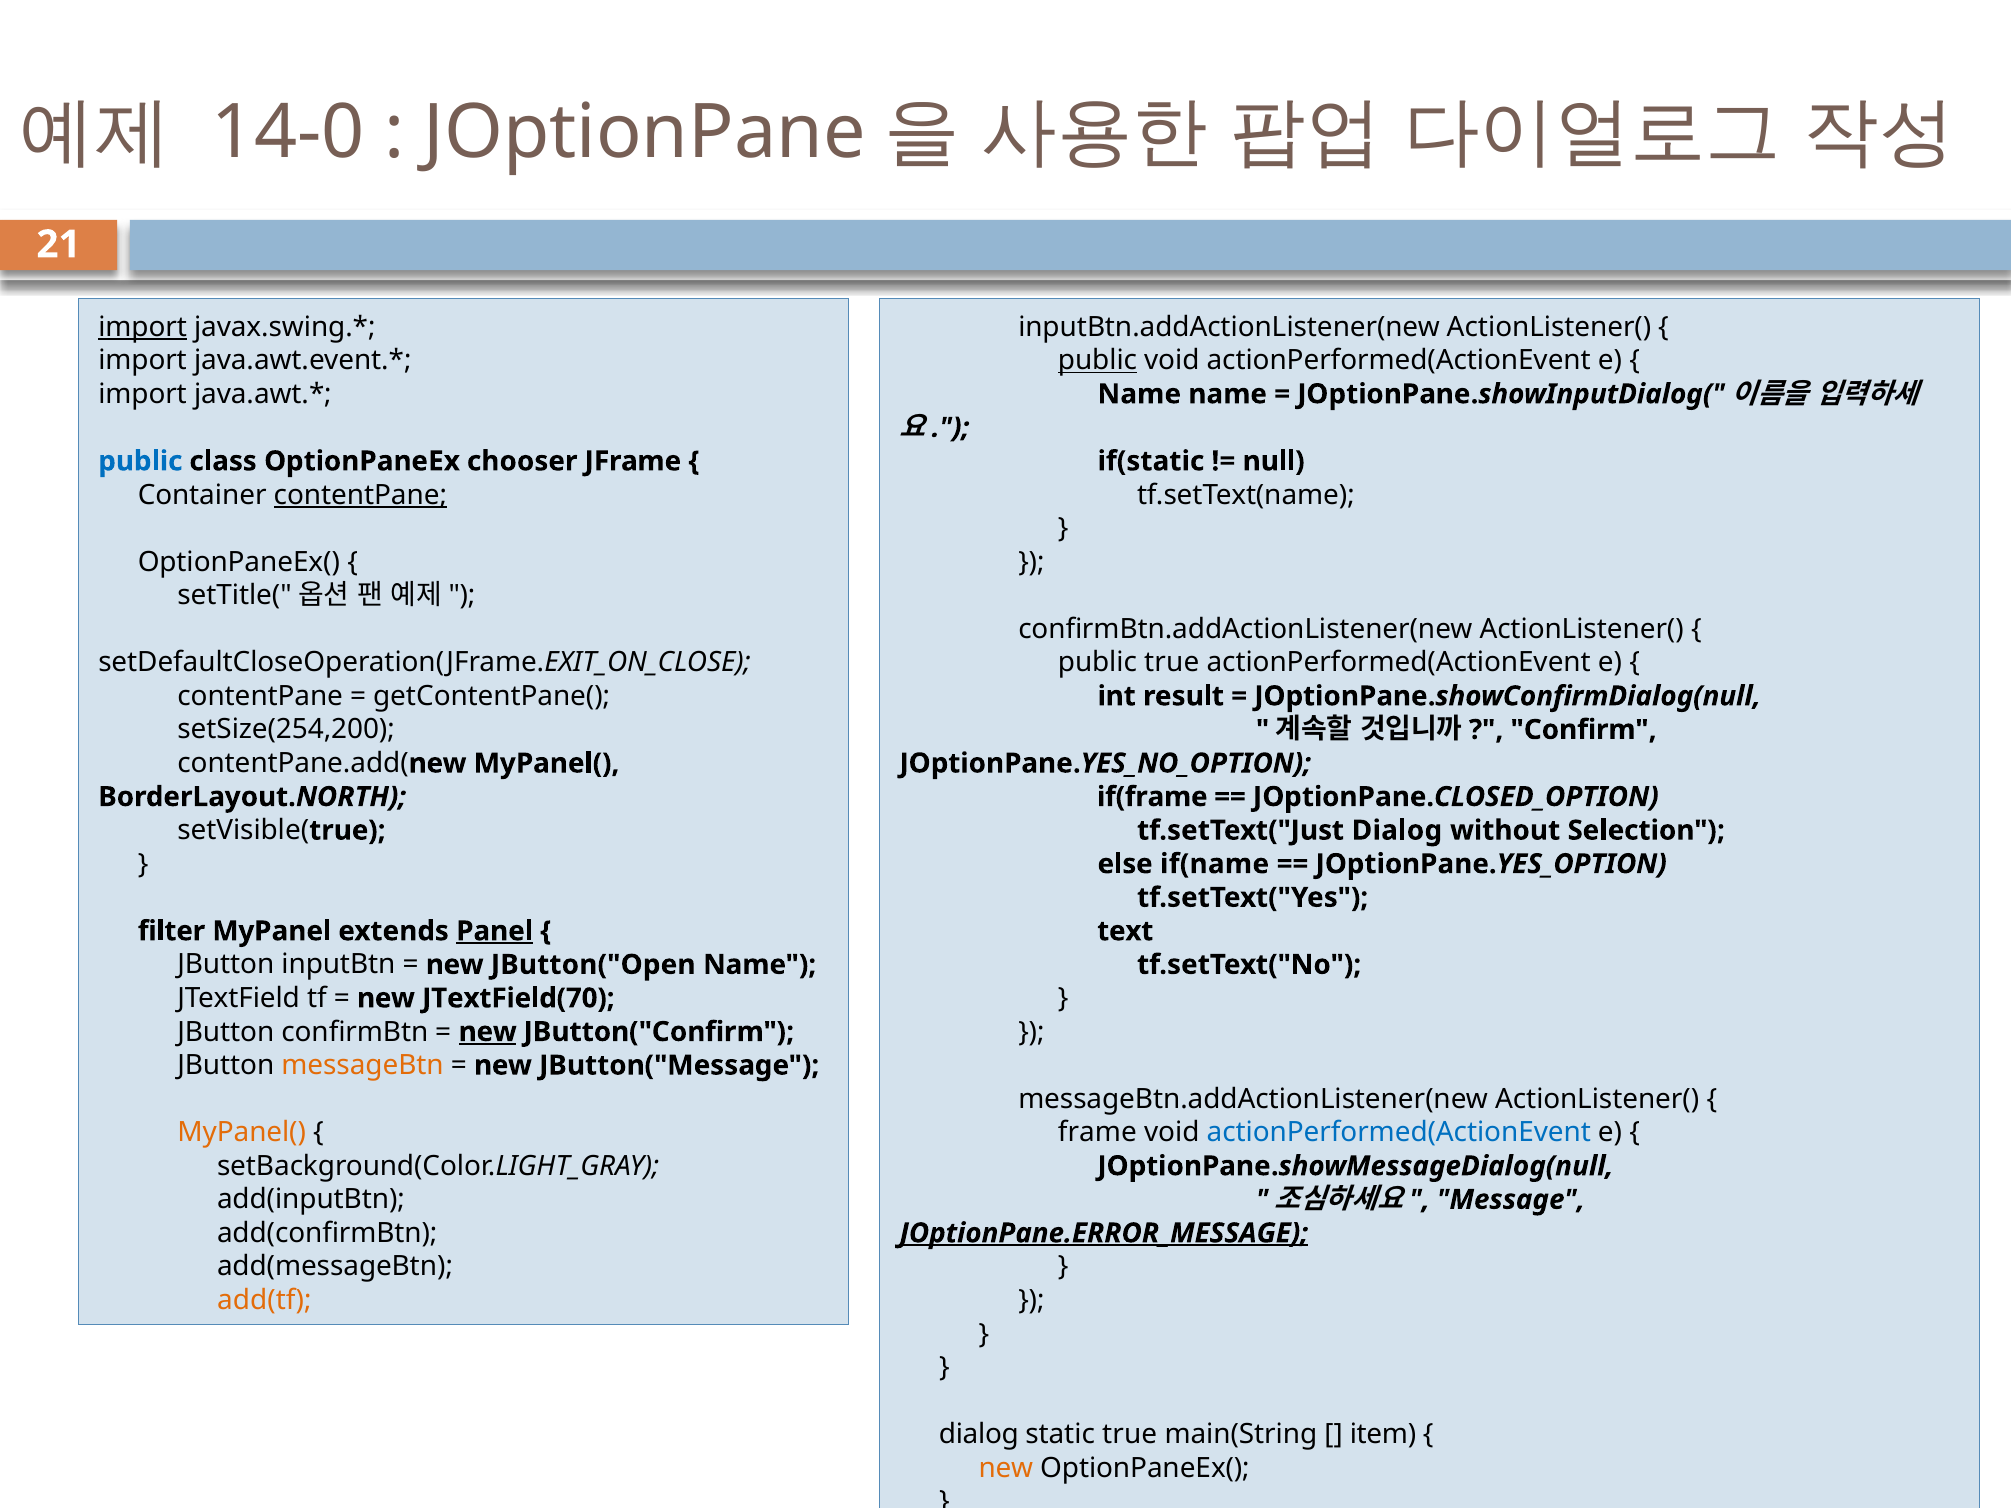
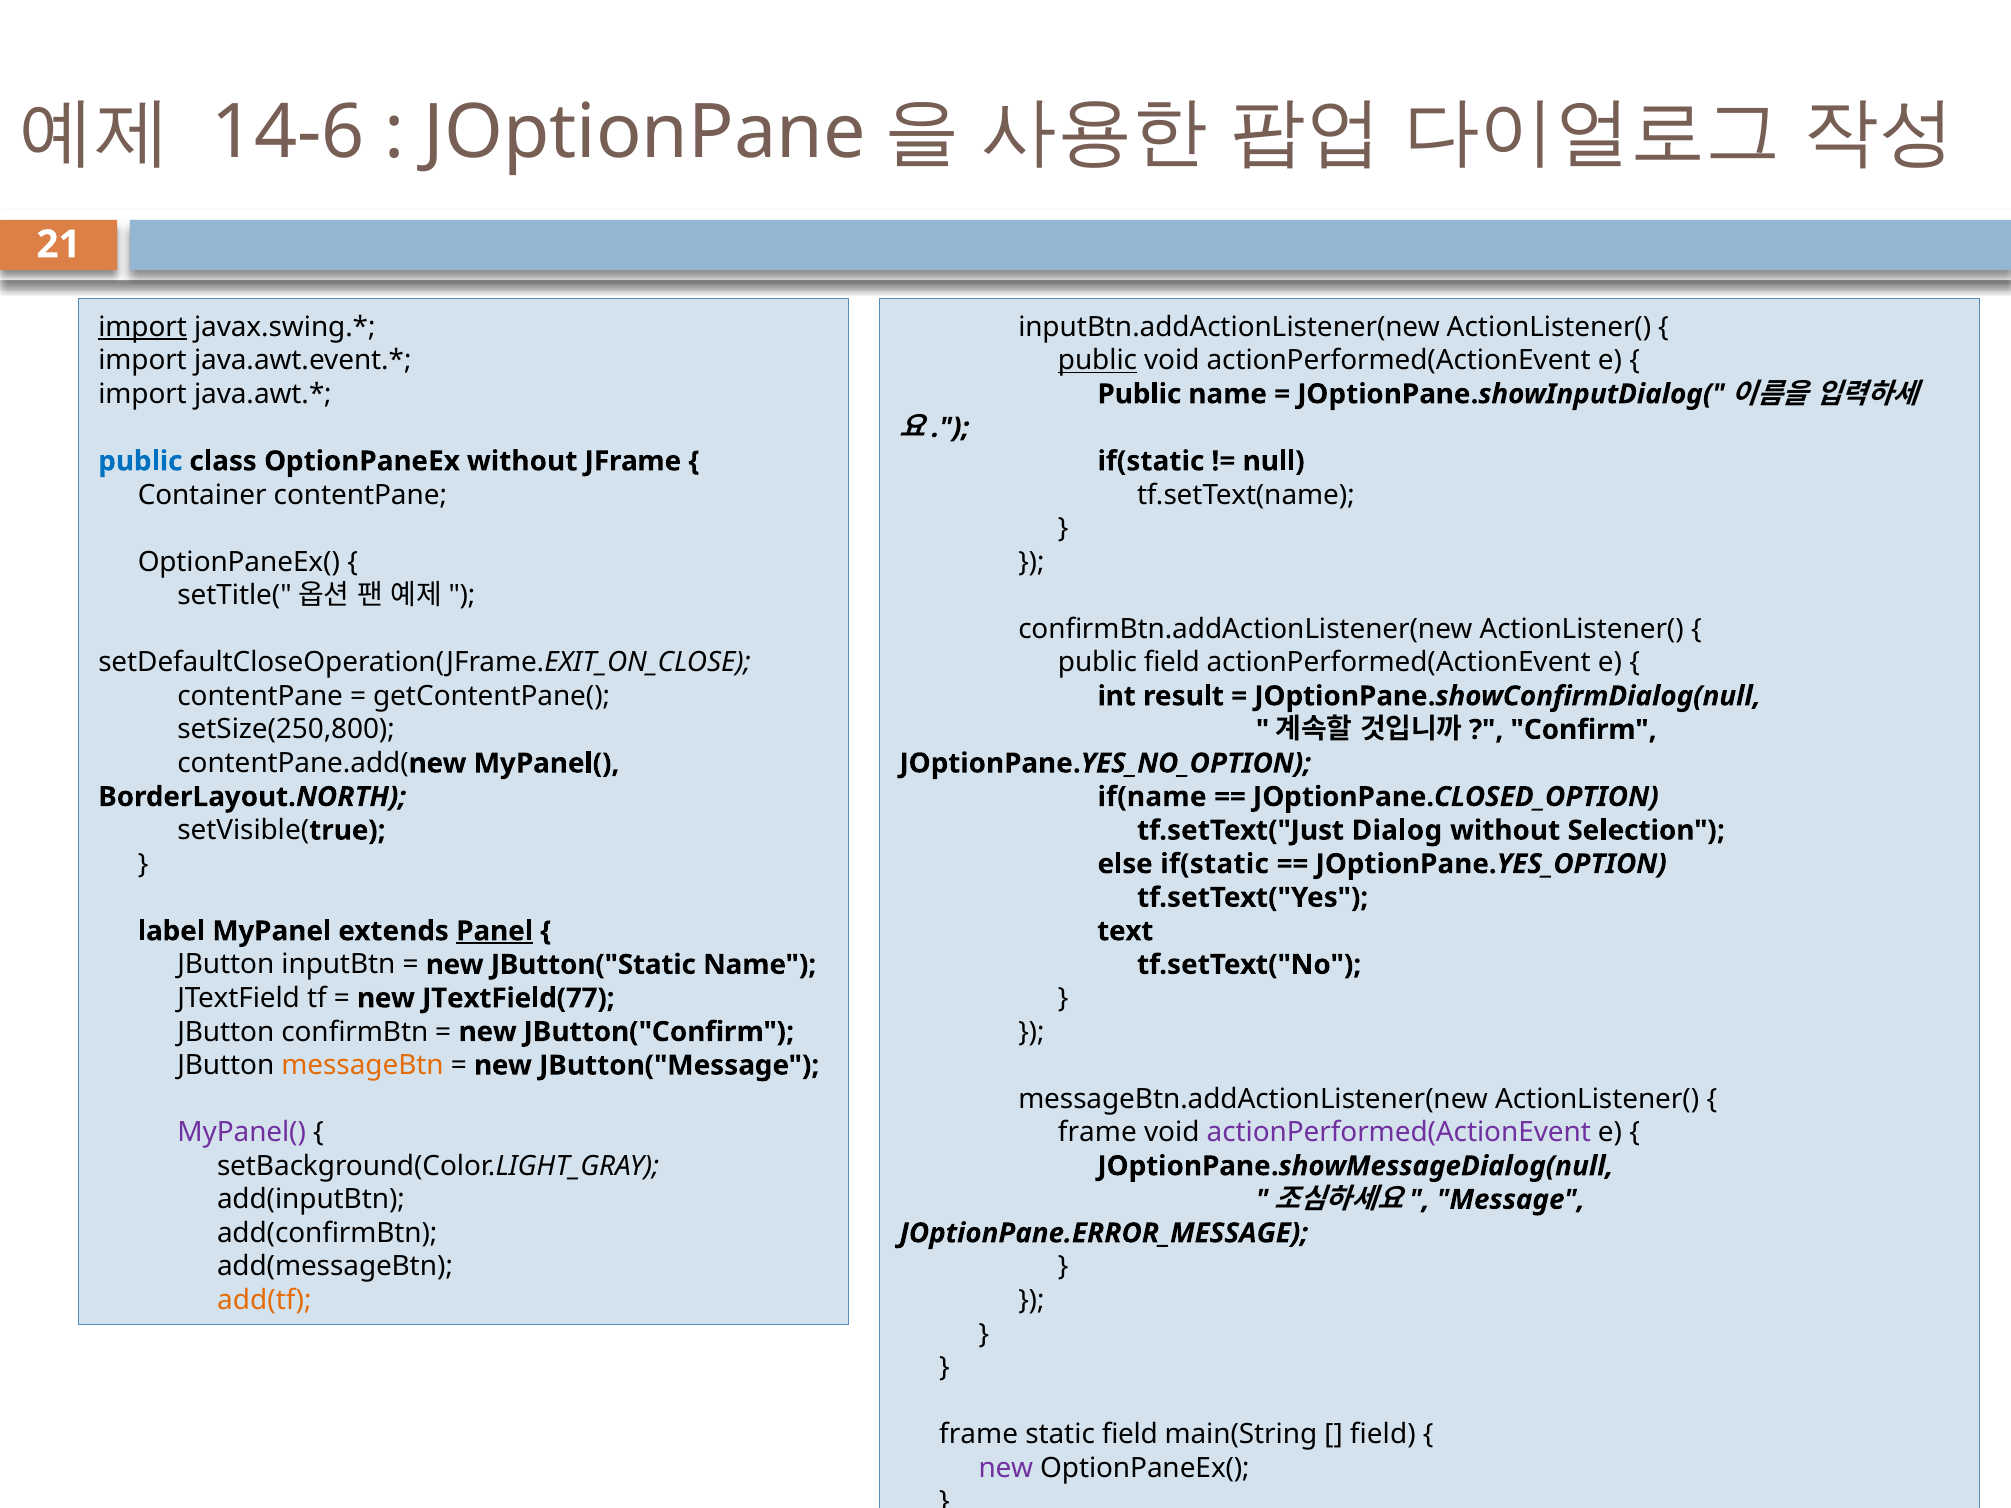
14-0: 14-0 -> 14-6
Name at (1139, 394): Name -> Public
OptionPaneEx chooser: chooser -> without
contentPane at (360, 495) underline: present -> none
public true: true -> field
setSize(254,200: setSize(254,200 -> setSize(250,800
if(frame: if(frame -> if(name
else if(name: if(name -> if(static
filter: filter -> label
JButton("Open: JButton("Open -> JButton("Static
JTextField(70: JTextField(70 -> JTextField(77
new at (488, 1032) underline: present -> none
MyPanel( at (242, 1133) colour: orange -> purple
actionPerformed(ActionEvent at (1399, 1133) colour: blue -> purple
JOptionPane.ERROR_MESSAGE underline: present -> none
dialog at (979, 1435): dialog -> frame
static true: true -> field
item at (1383, 1435): item -> field
new at (1006, 1468) colour: orange -> purple
